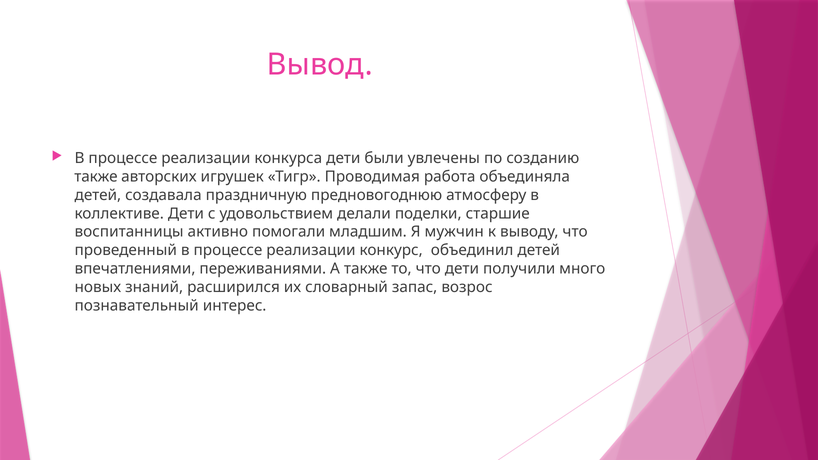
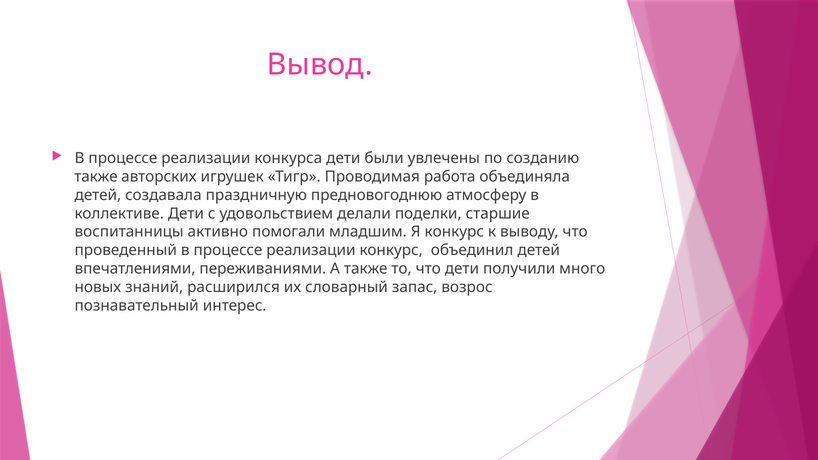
Я мужчин: мужчин -> конкурс
